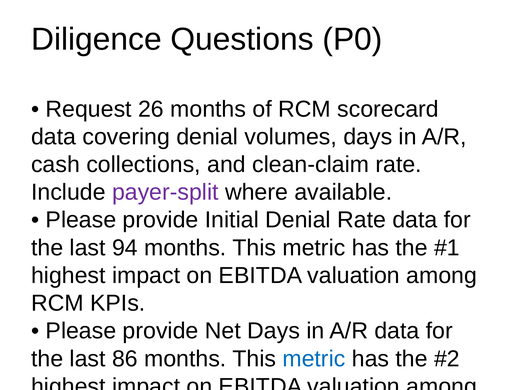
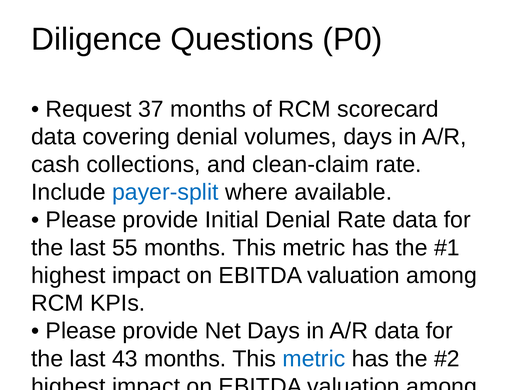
26: 26 -> 37
payer-split colour: purple -> blue
94: 94 -> 55
86: 86 -> 43
